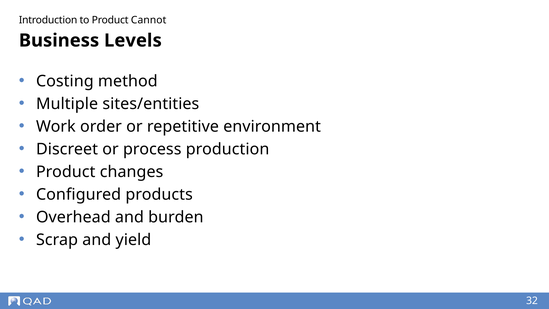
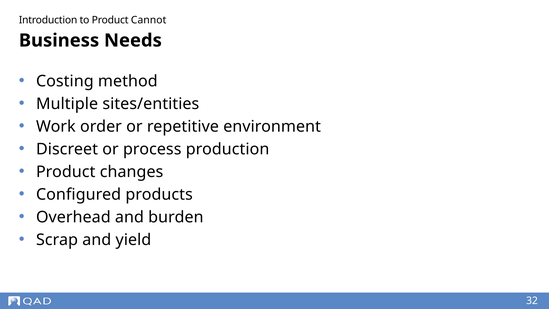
Levels: Levels -> Needs
